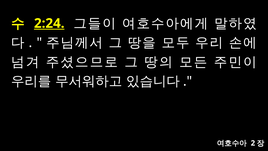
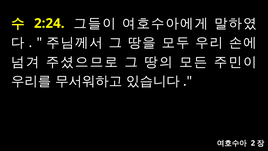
2:24 underline: present -> none
